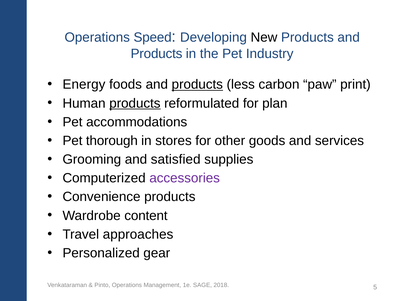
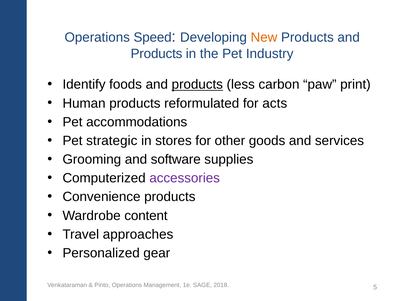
New colour: black -> orange
Energy: Energy -> Identify
products at (135, 103) underline: present -> none
plan: plan -> acts
thorough: thorough -> strategic
satisfied: satisfied -> software
